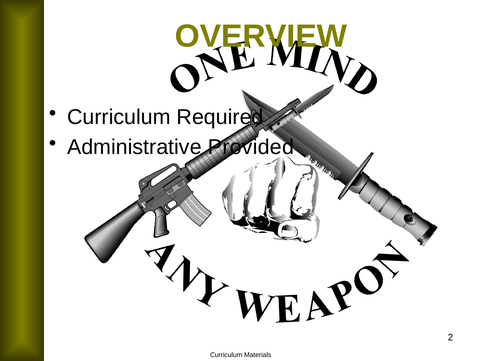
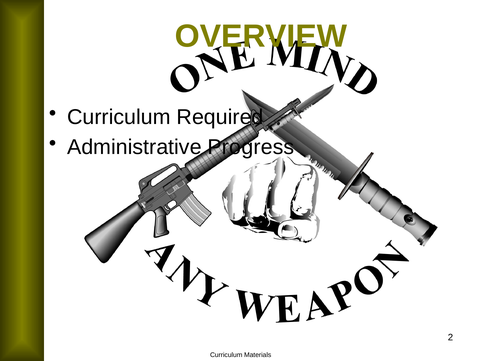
Provided: Provided -> Progress
